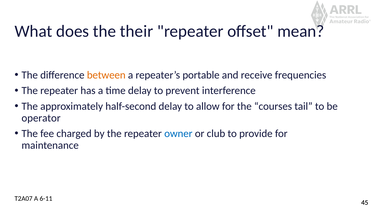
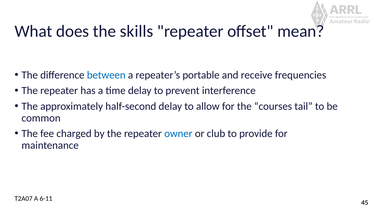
their: their -> skills
between colour: orange -> blue
operator: operator -> common
